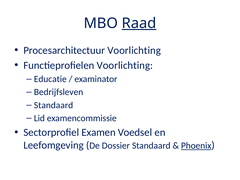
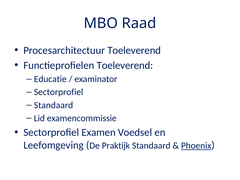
Raad underline: present -> none
Procesarchitectuur Voorlichting: Voorlichting -> Toeleverend
Functieprofielen Voorlichting: Voorlichting -> Toeleverend
Bedrijfsleven at (59, 92): Bedrijfsleven -> Sectorprofiel
Dossier: Dossier -> Praktijk
